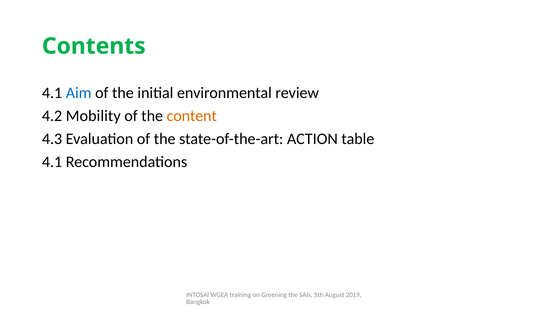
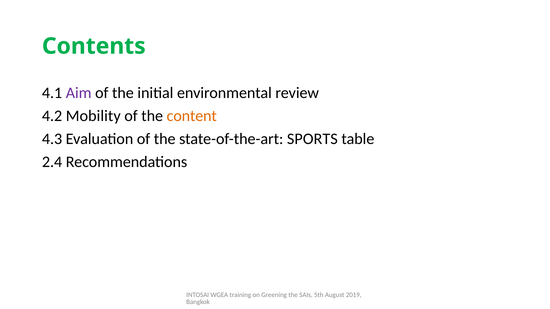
Aim colour: blue -> purple
ACTION: ACTION -> SPORTS
4.1 at (52, 162): 4.1 -> 2.4
